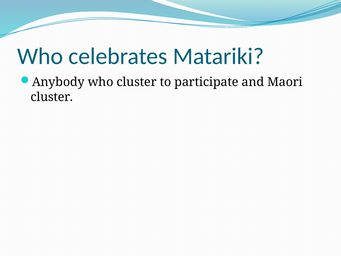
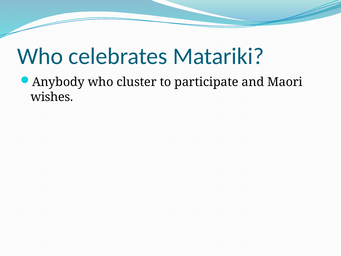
cluster at (52, 97): cluster -> wishes
